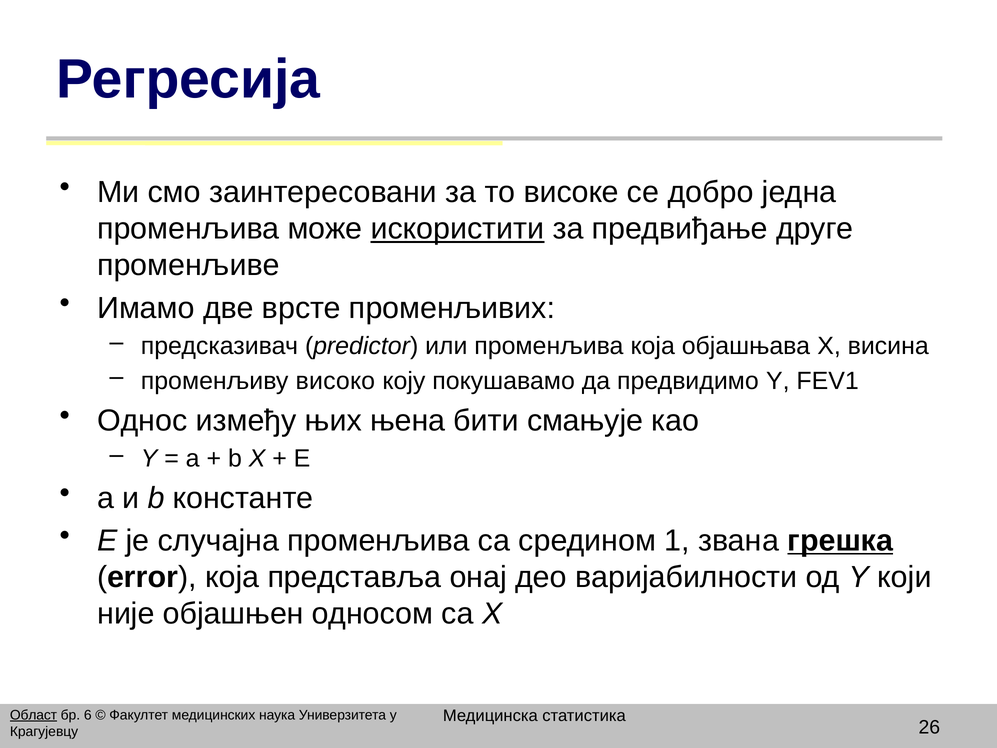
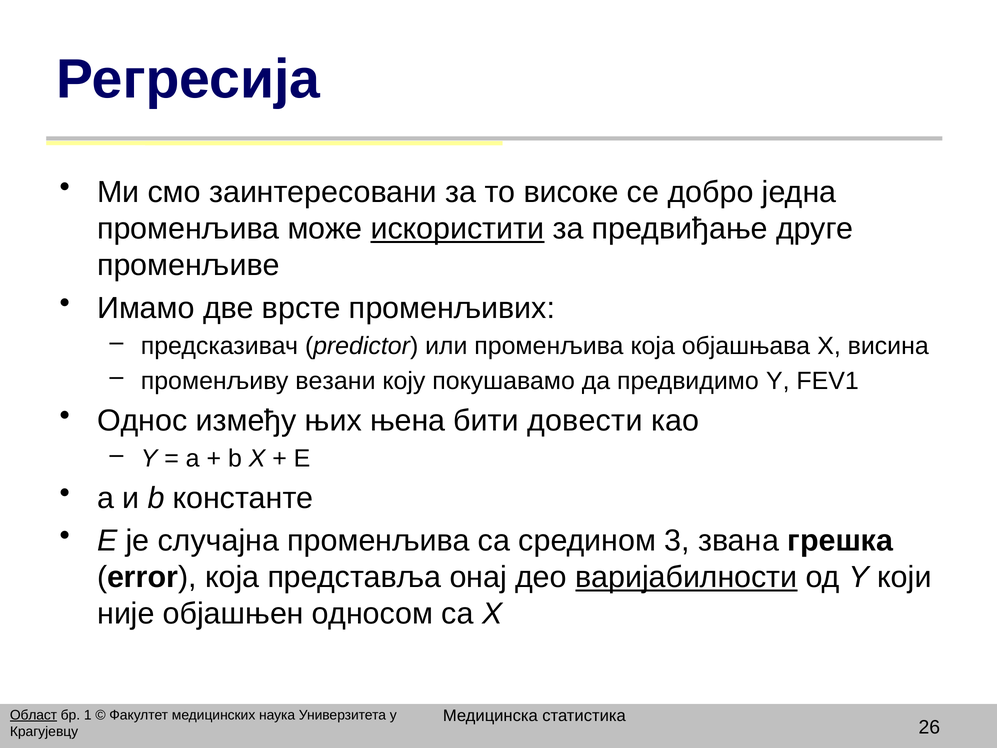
високо: високо -> везани
смањује: смањује -> довести
1: 1 -> 3
грешка underline: present -> none
варијабилности underline: none -> present
6: 6 -> 1
